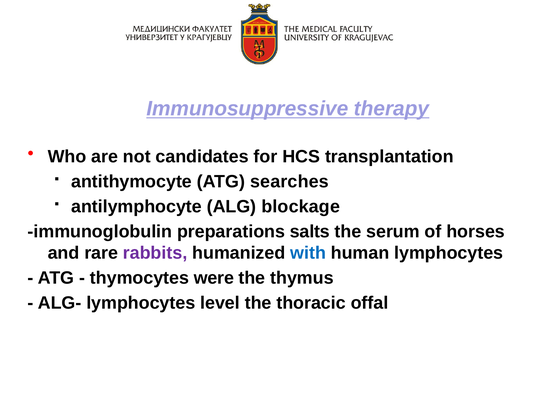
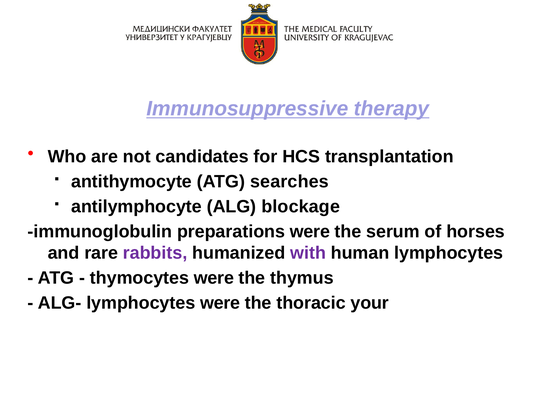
preparations salts: salts -> were
with colour: blue -> purple
lymphocytes level: level -> were
offal: offal -> your
